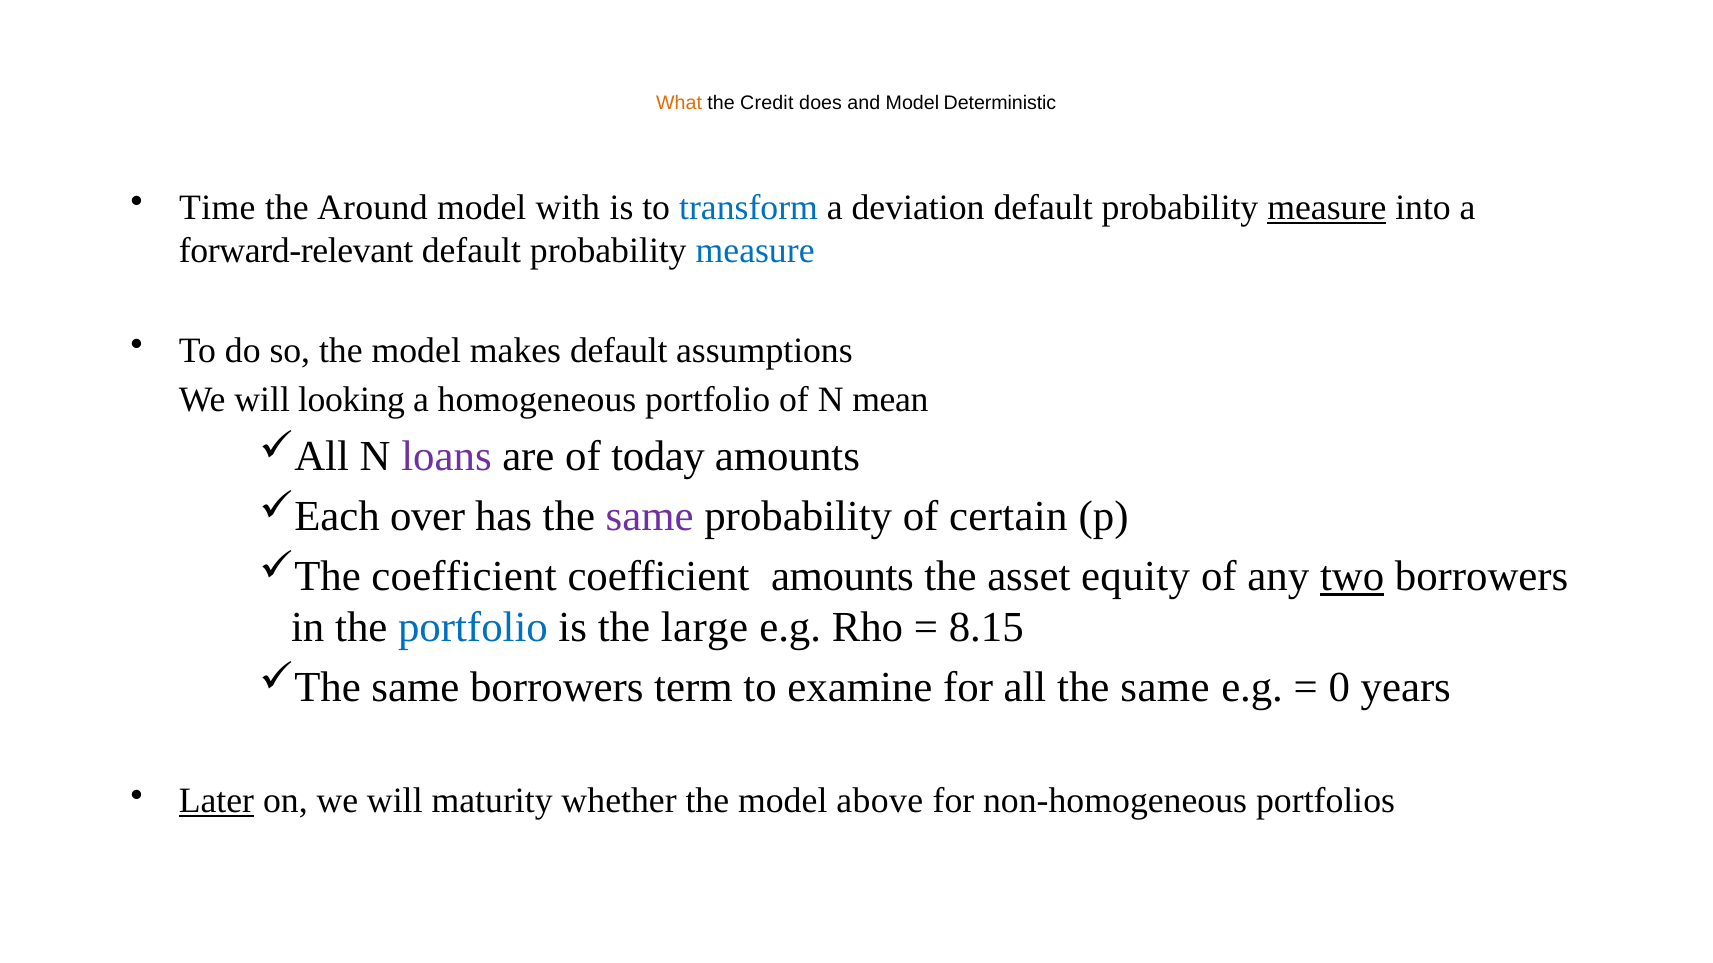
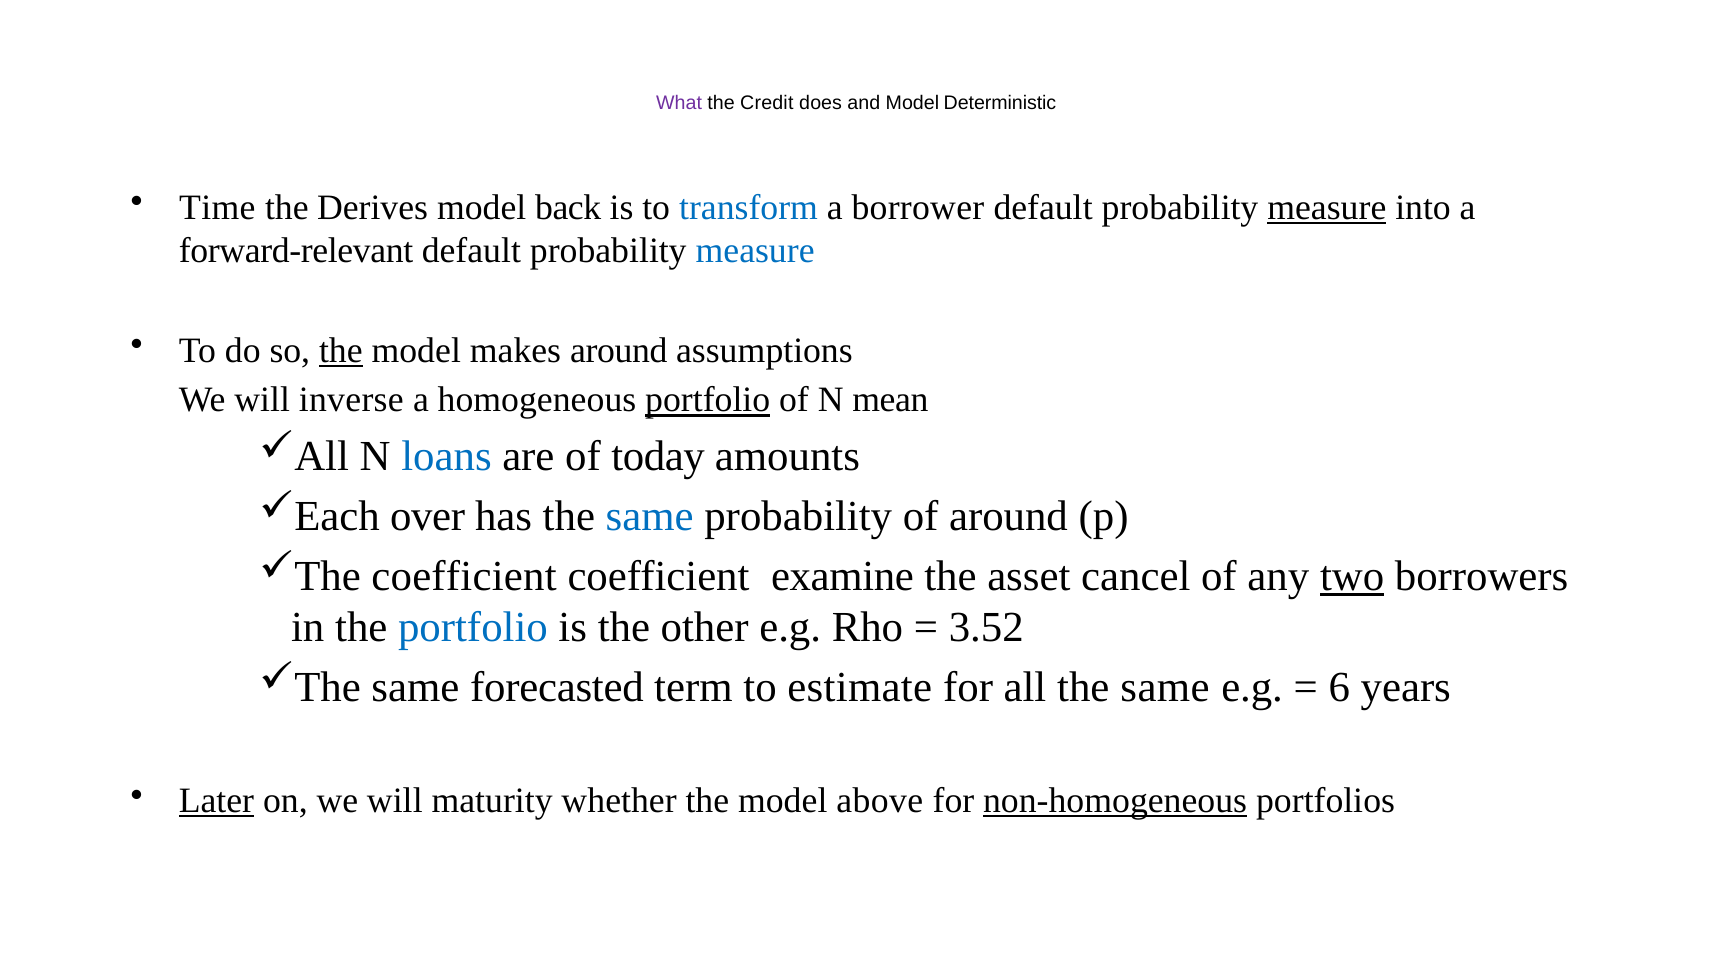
What colour: orange -> purple
Around: Around -> Derives
with: with -> back
deviation: deviation -> borrower
the at (341, 350) underline: none -> present
makes default: default -> around
looking: looking -> inverse
portfolio at (708, 400) underline: none -> present
loans colour: purple -> blue
same at (650, 517) colour: purple -> blue
of certain: certain -> around
coefficient amounts: amounts -> examine
equity: equity -> cancel
large: large -> other
8.15: 8.15 -> 3.52
same borrowers: borrowers -> forecasted
examine: examine -> estimate
0: 0 -> 6
non-homogeneous underline: none -> present
